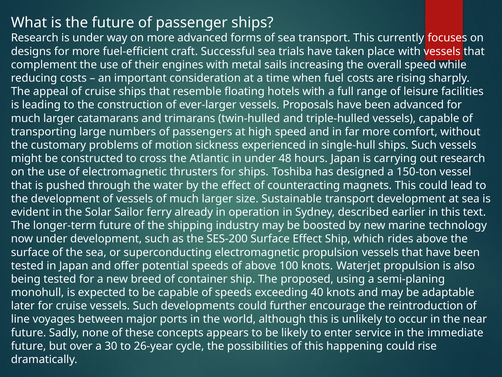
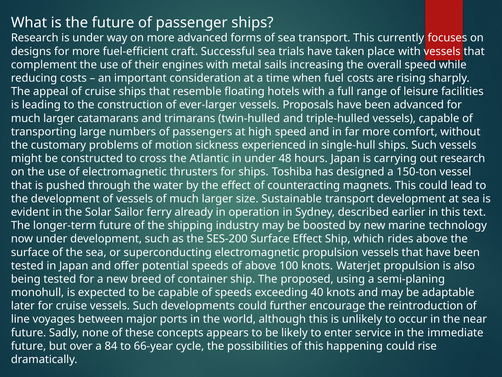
30: 30 -> 84
26-year: 26-year -> 66-year
